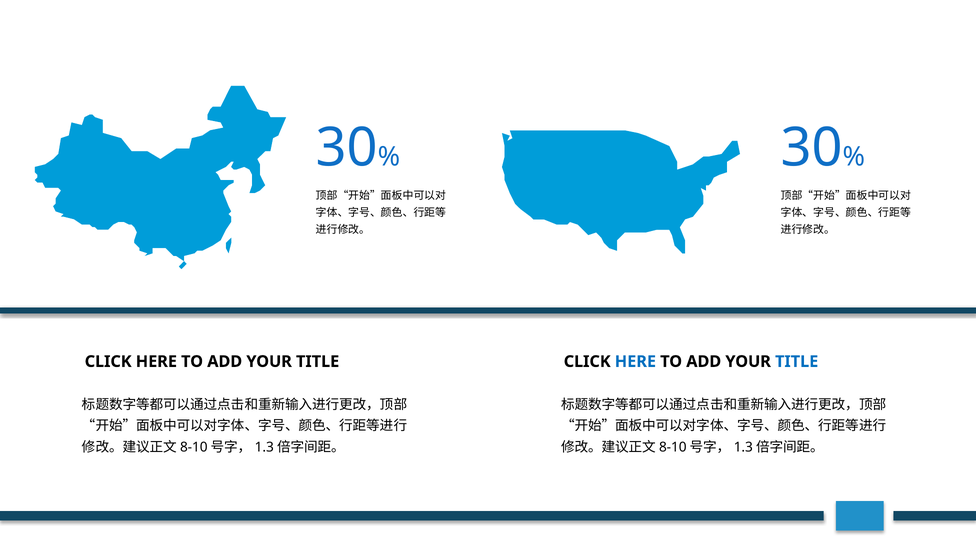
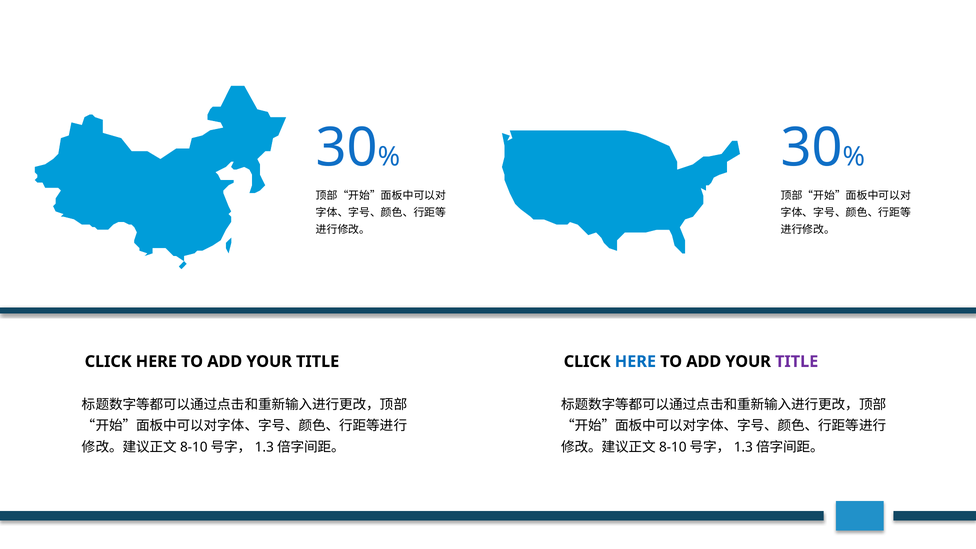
TITLE at (797, 361) colour: blue -> purple
